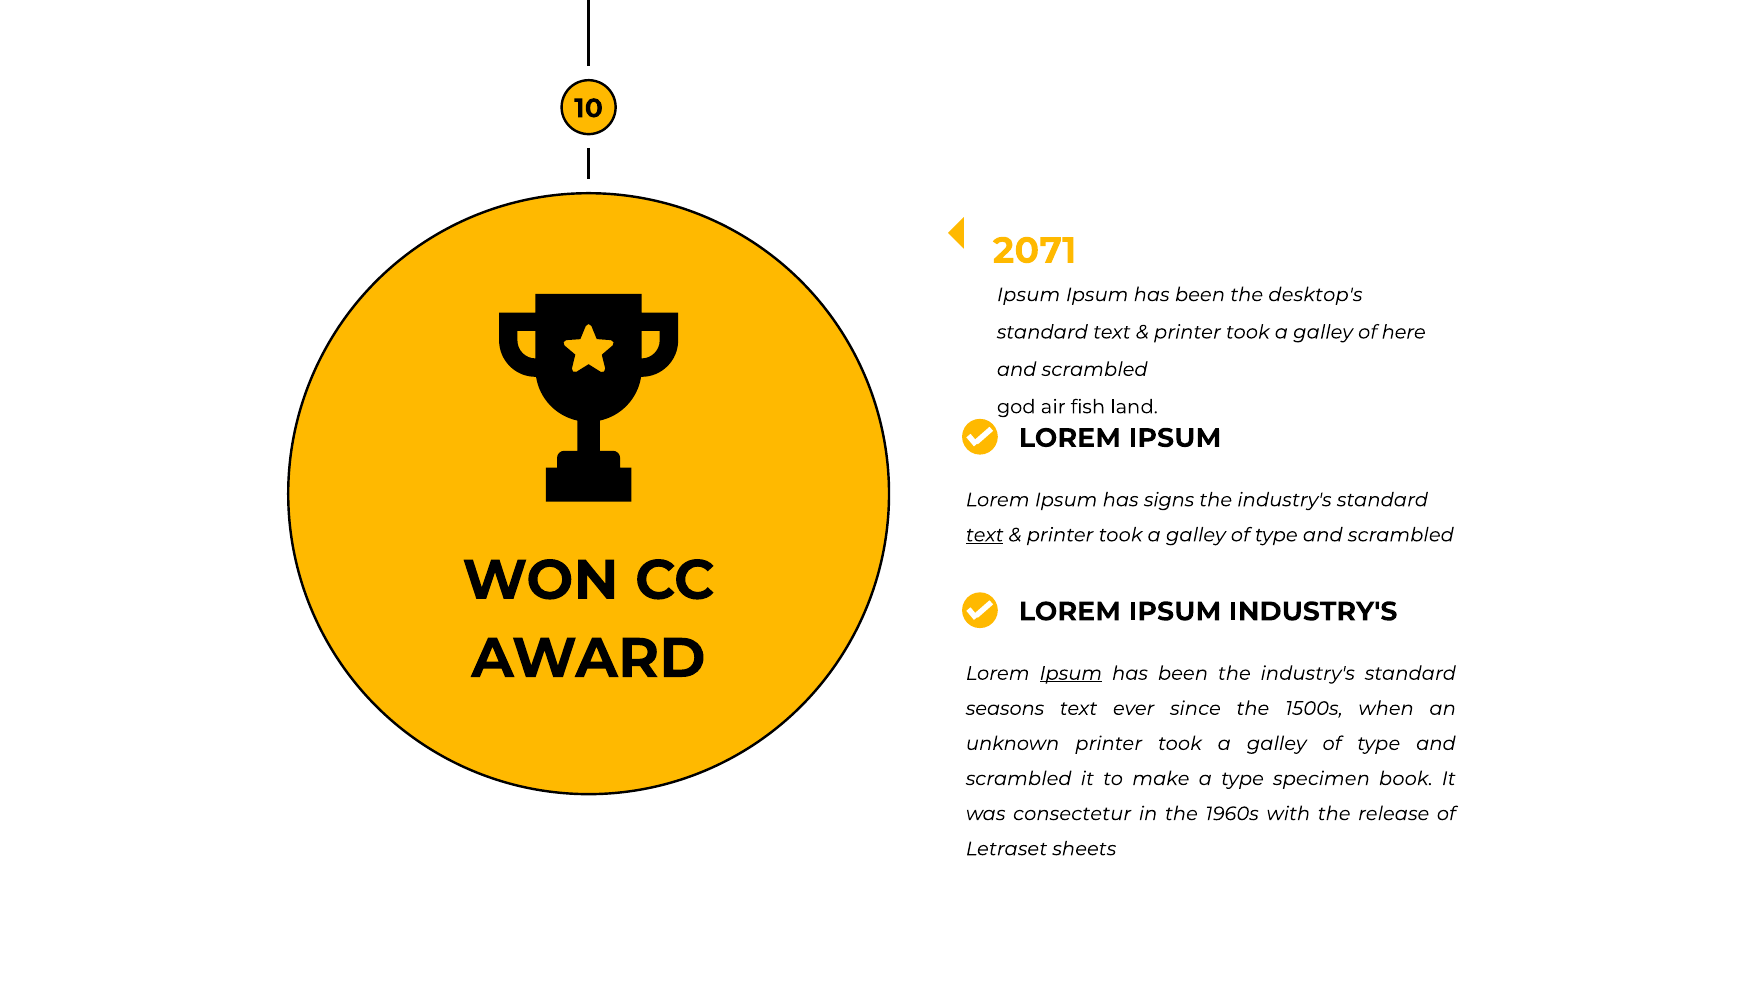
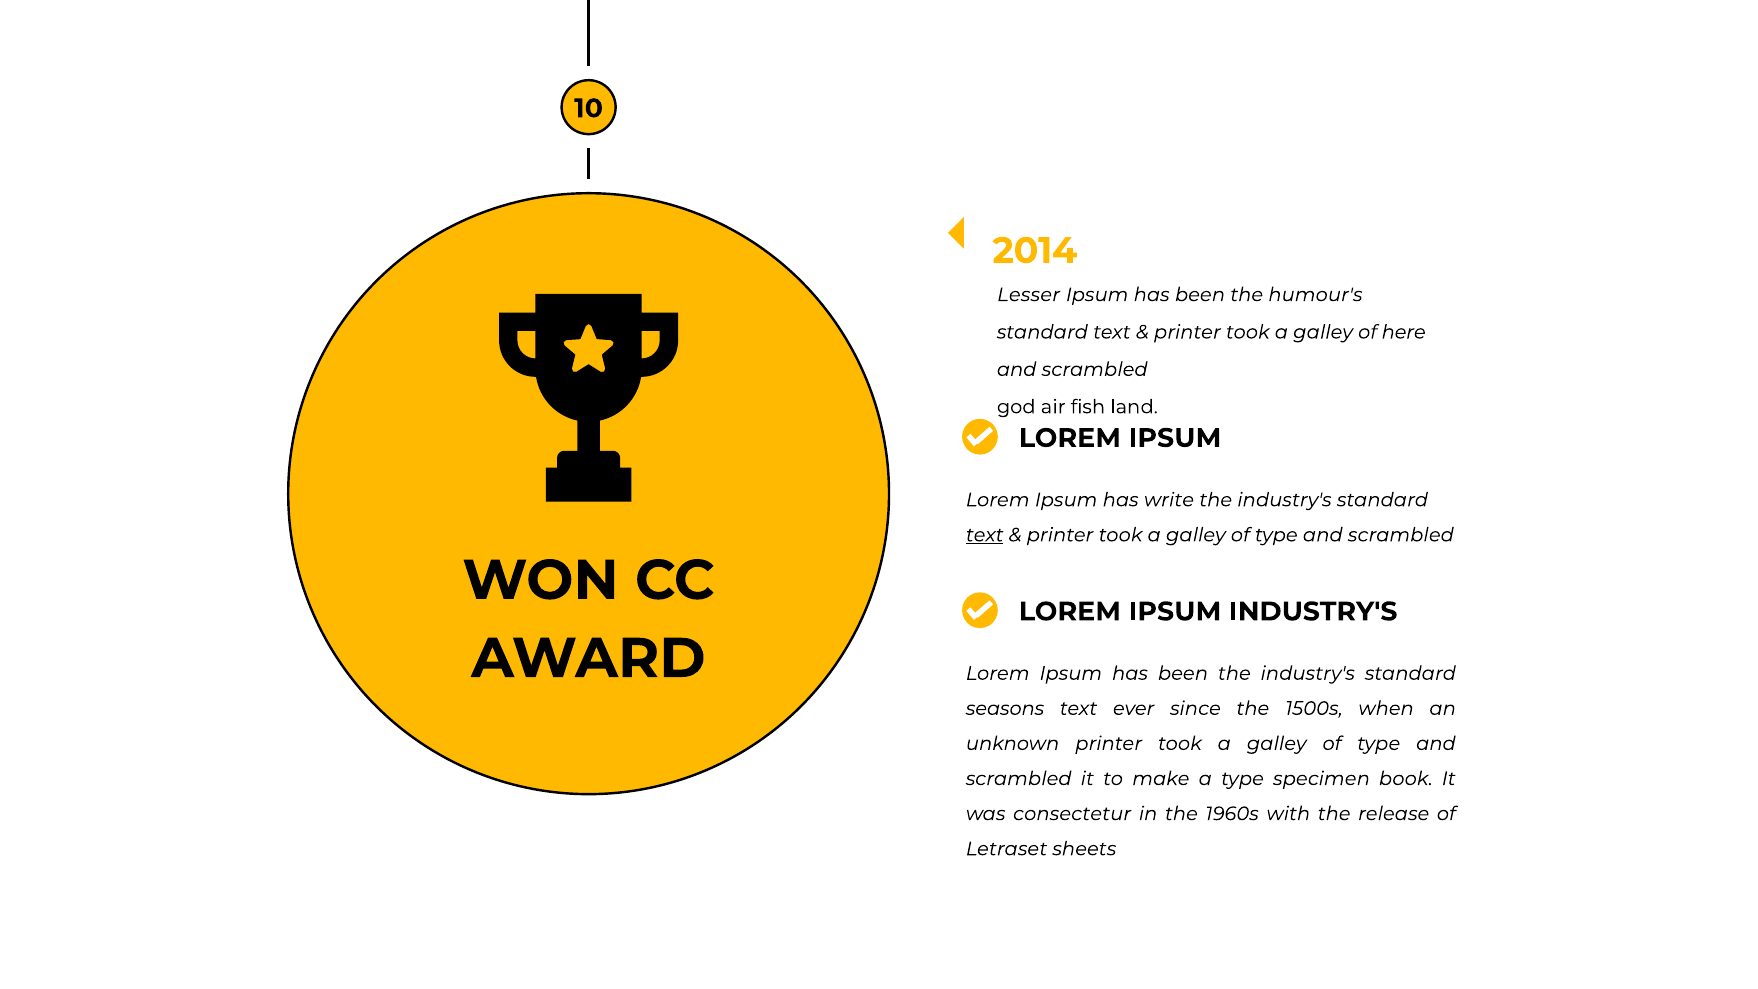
2071: 2071 -> 2014
Ipsum at (1029, 295): Ipsum -> Lesser
desktop's: desktop's -> humour's
signs: signs -> write
Ipsum at (1071, 673) underline: present -> none
